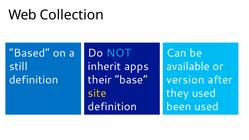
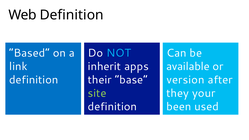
Web Collection: Collection -> Definition
still: still -> link
site colour: yellow -> light green
they used: used -> your
